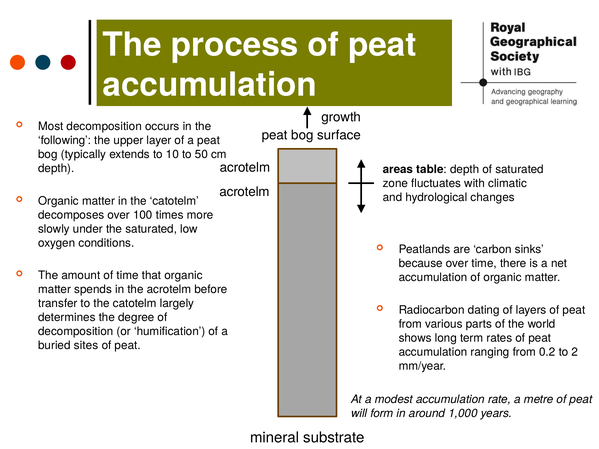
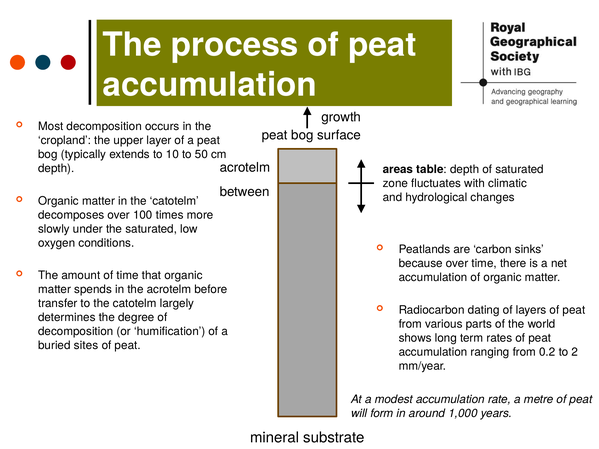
following: following -> cropland
acrotelm at (245, 192): acrotelm -> between
